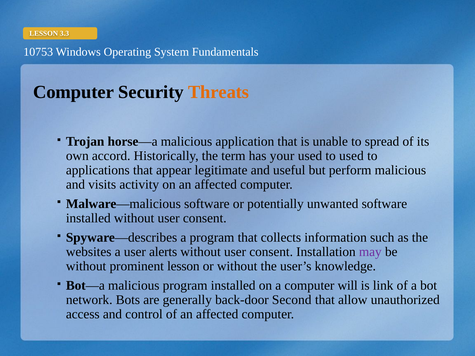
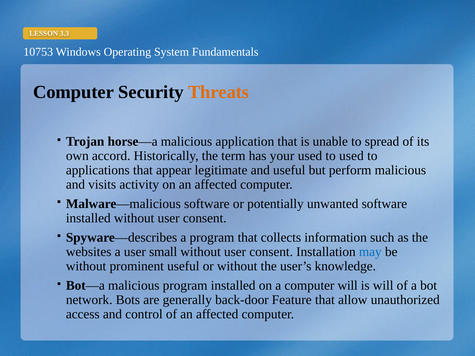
alerts: alerts -> small
may colour: purple -> blue
prominent lesson: lesson -> useful
is link: link -> will
Second: Second -> Feature
